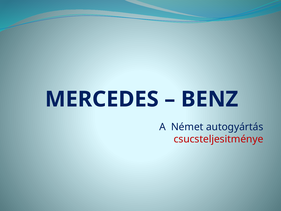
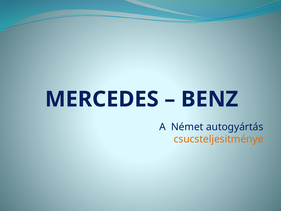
csucsteljesitménye colour: red -> orange
